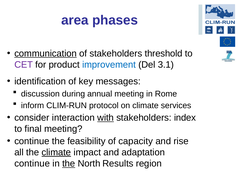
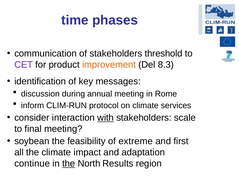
area: area -> time
communication underline: present -> none
improvement colour: blue -> orange
3.1: 3.1 -> 8.3
index: index -> scale
continue at (32, 141): continue -> soybean
capacity: capacity -> extreme
rise: rise -> first
climate at (56, 152) underline: present -> none
